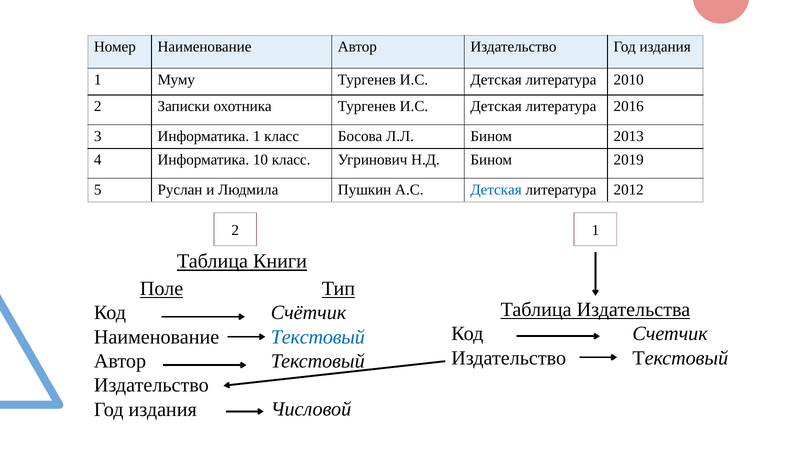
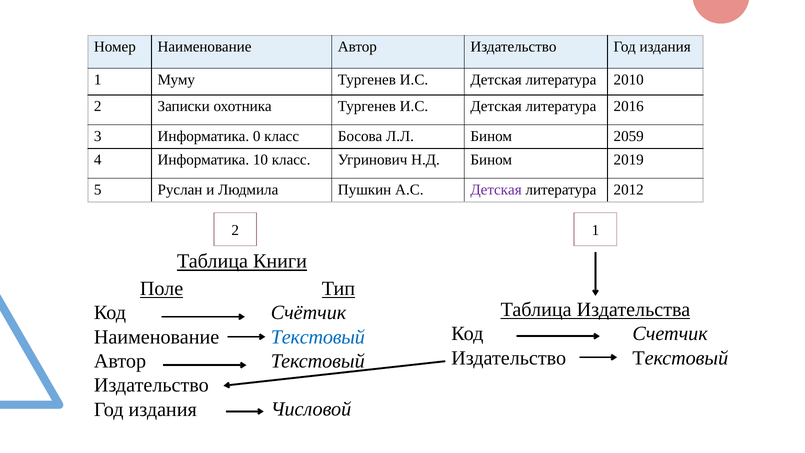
Информатика 1: 1 -> 0
2013: 2013 -> 2059
Детская at (496, 190) colour: blue -> purple
